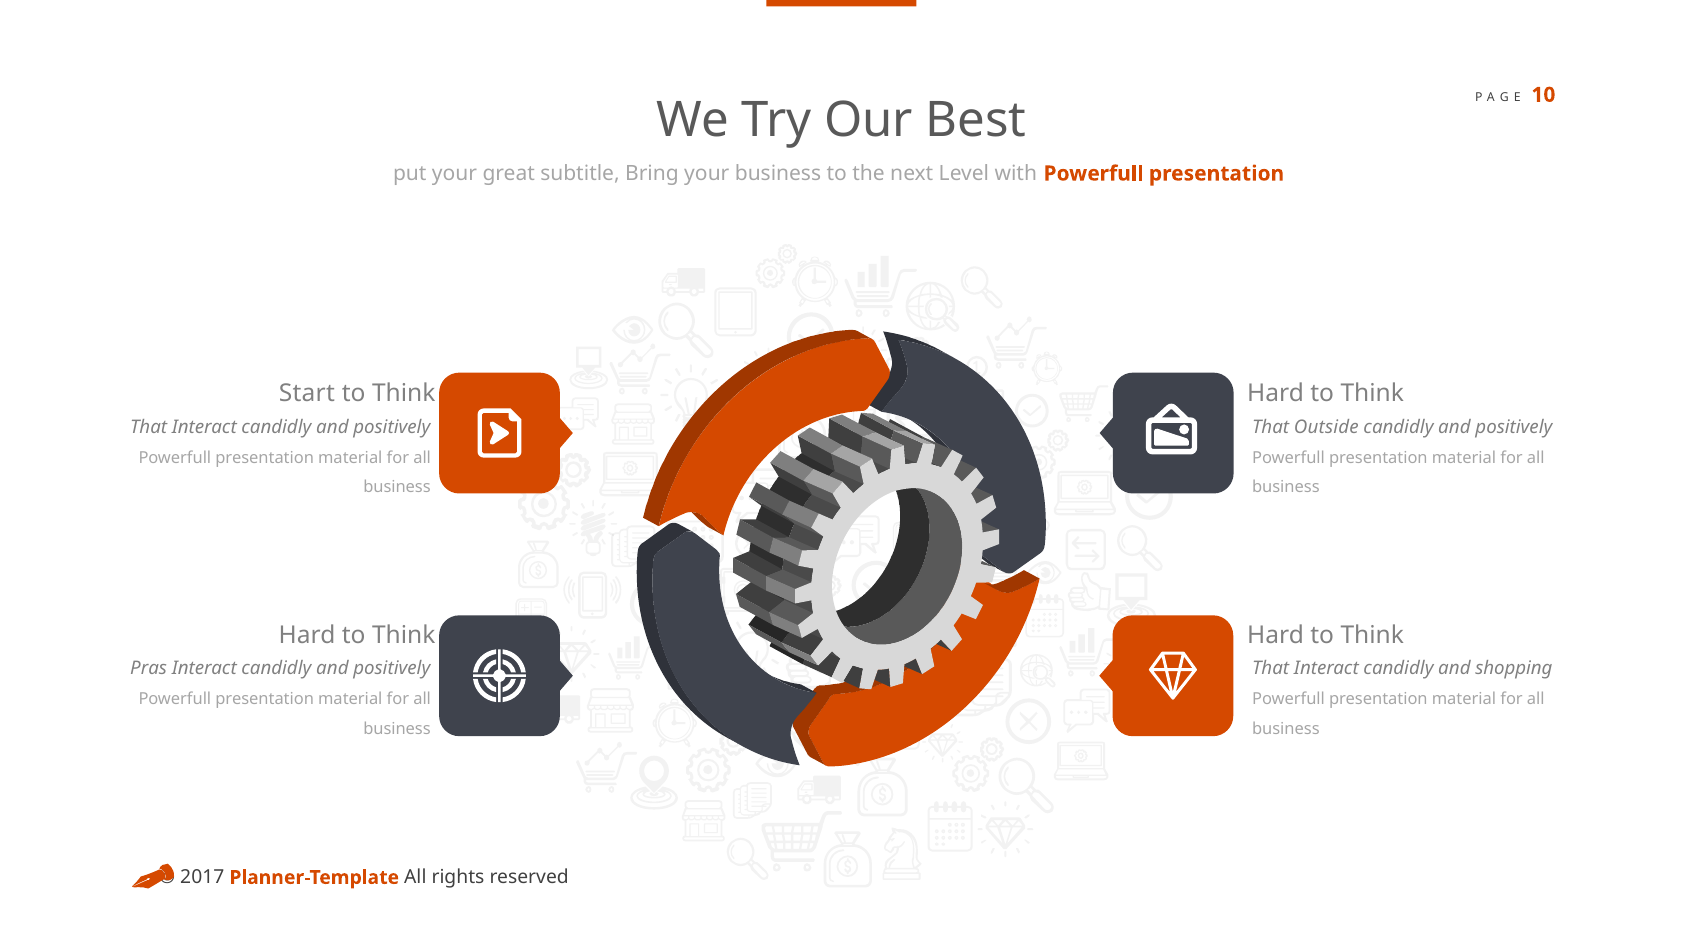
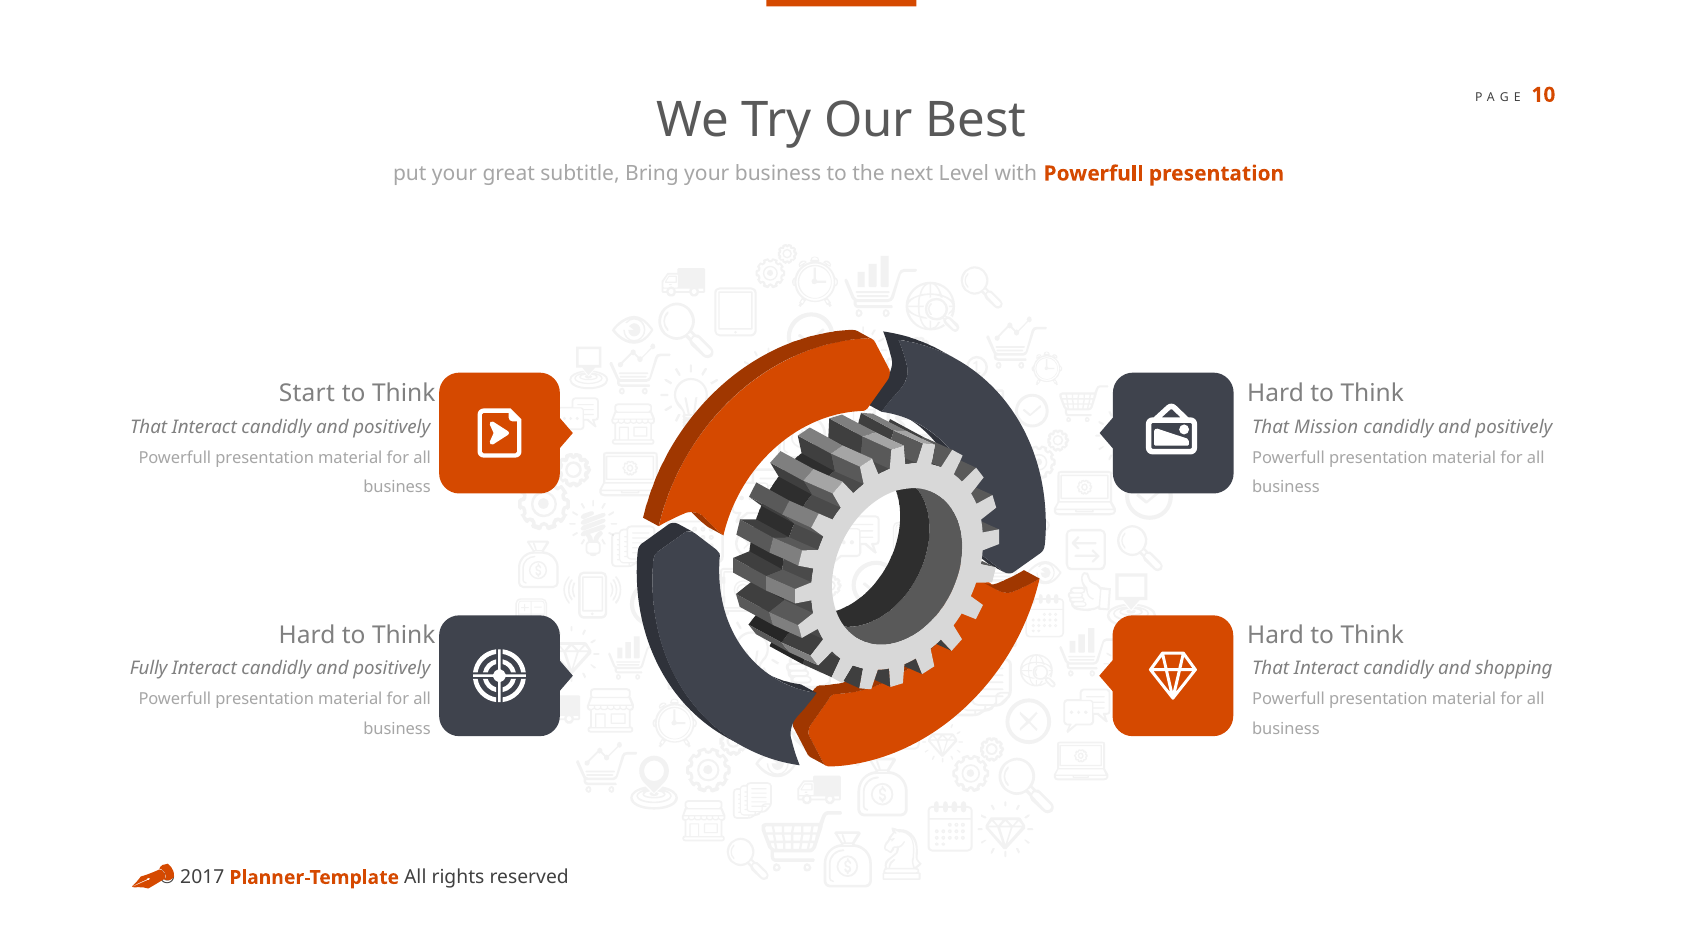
Outside: Outside -> Mission
Pras: Pras -> Fully
